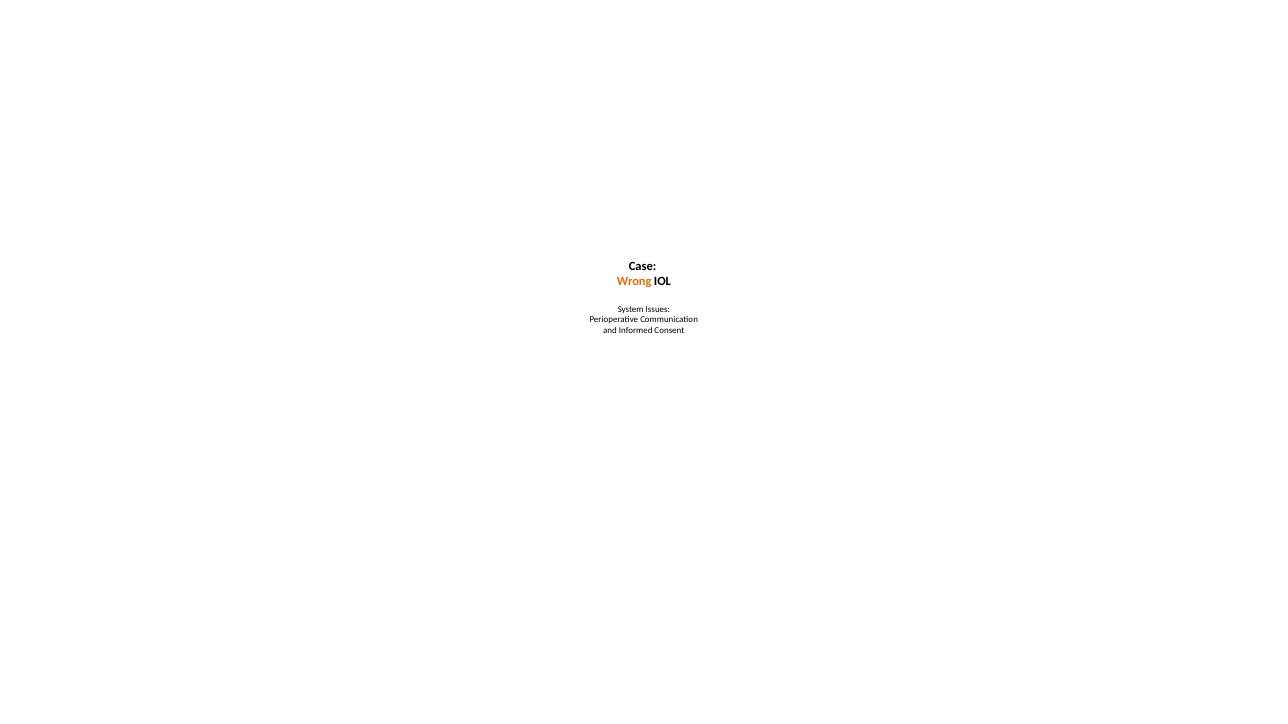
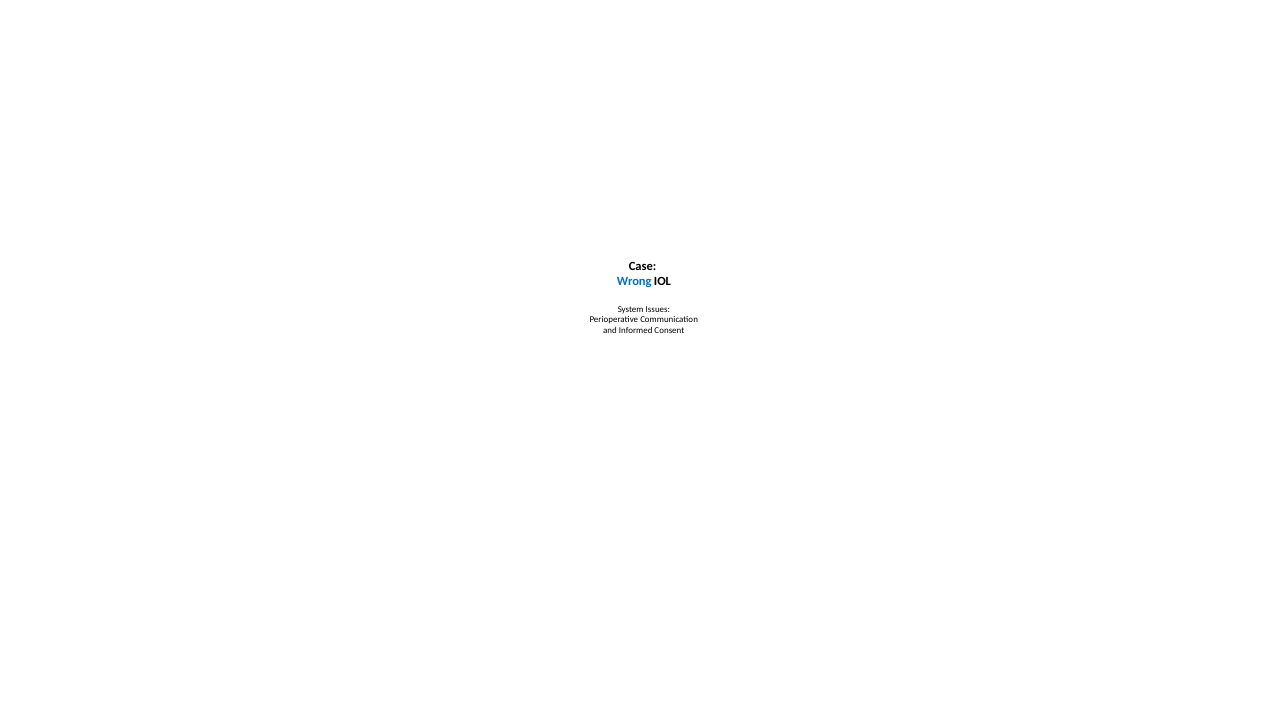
Wrong colour: orange -> blue
